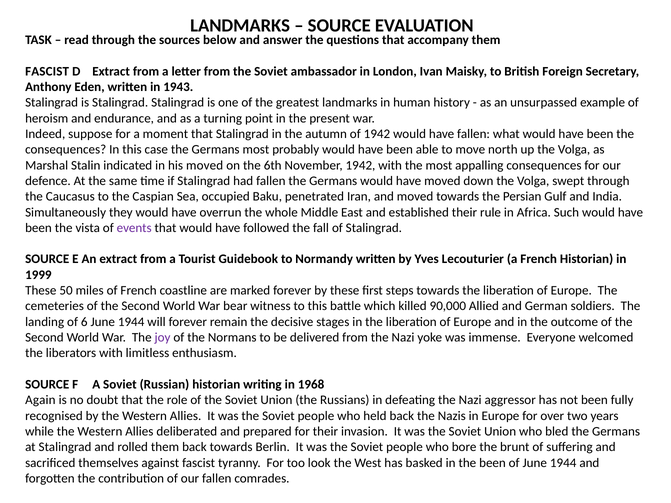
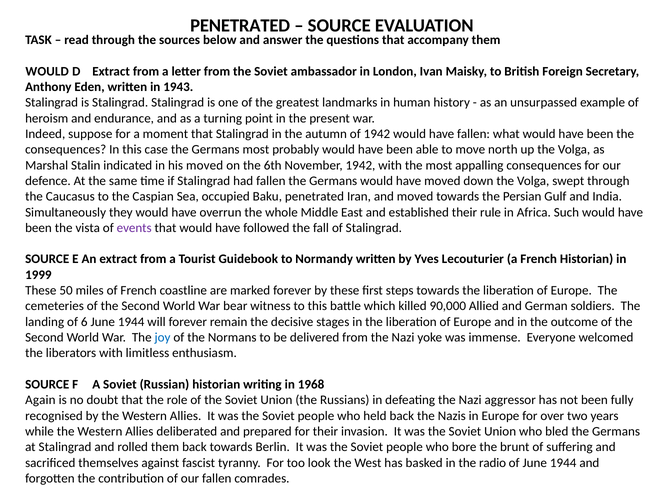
LANDMARKS at (240, 26): LANDMARKS -> PENETRATED
FASCIST at (47, 71): FASCIST -> WOULD
joy colour: purple -> blue
the been: been -> radio
